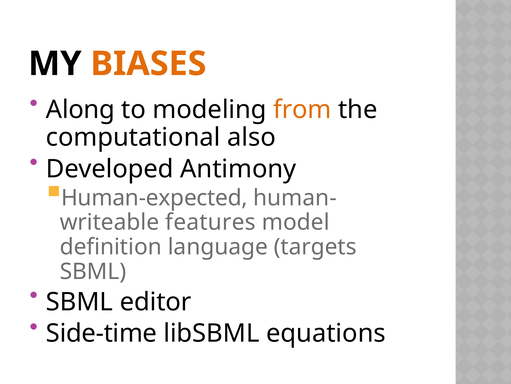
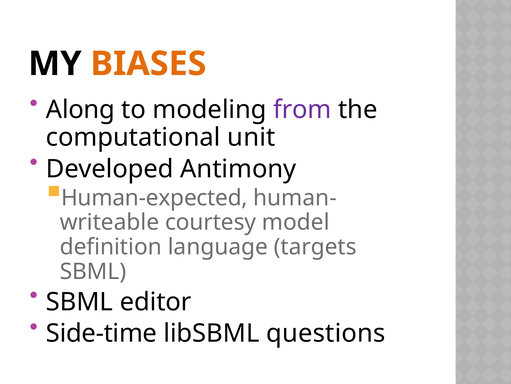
from colour: orange -> purple
also: also -> unit
features: features -> courtesy
equations: equations -> questions
